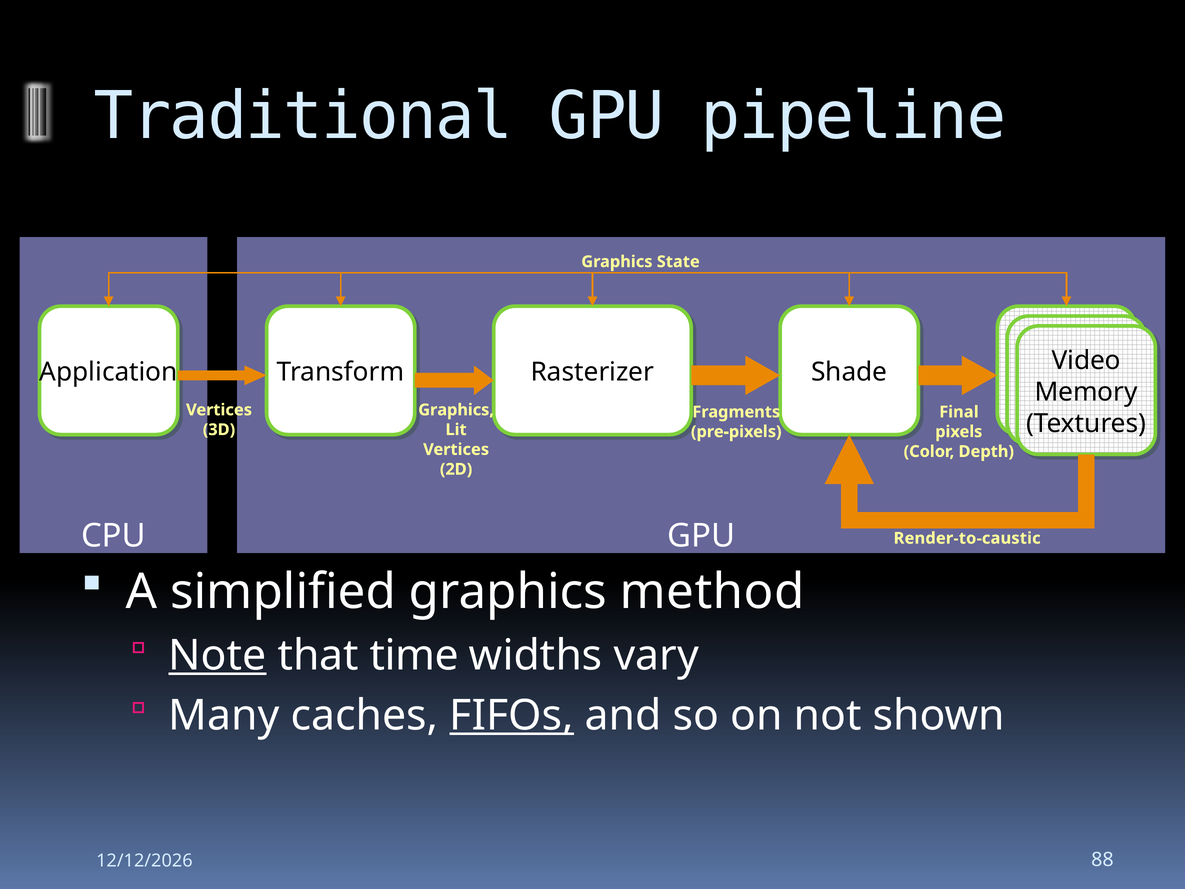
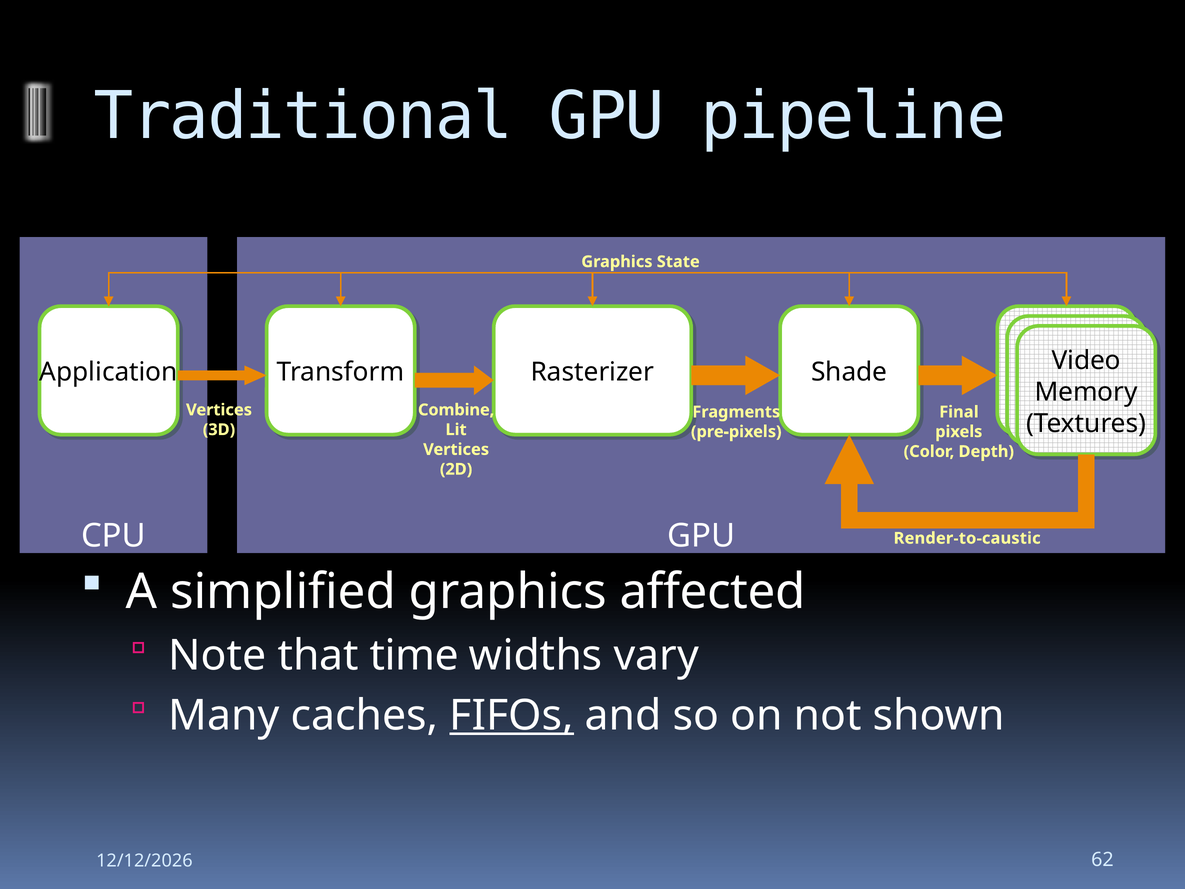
Graphics at (456, 410): Graphics -> Combine
method: method -> affected
Note underline: present -> none
88: 88 -> 62
